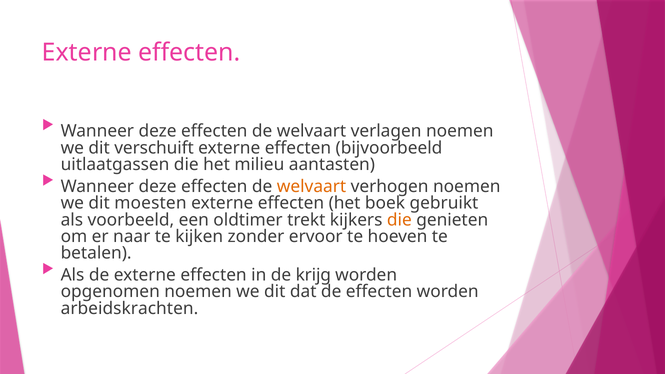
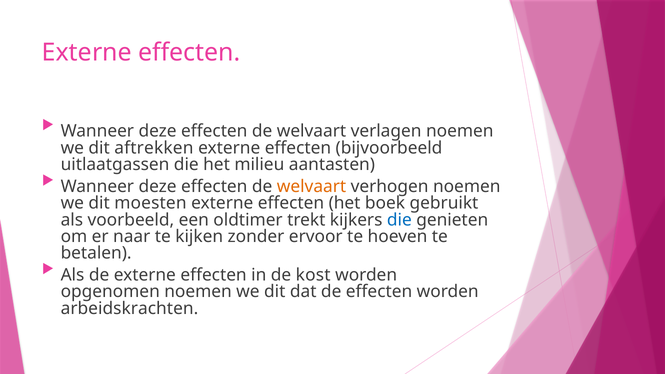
verschuift: verschuift -> aftrekken
die at (399, 220) colour: orange -> blue
krijg: krijg -> kost
